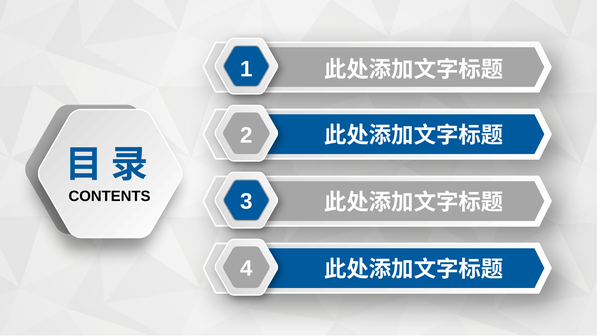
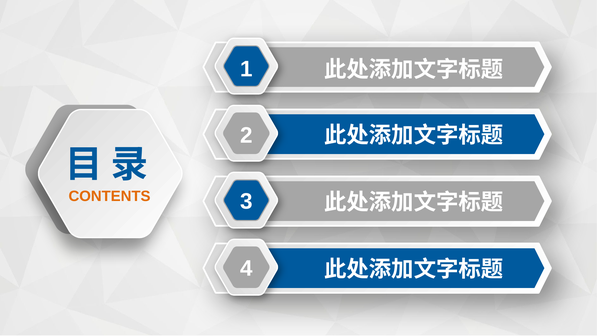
CONTENTS colour: black -> orange
